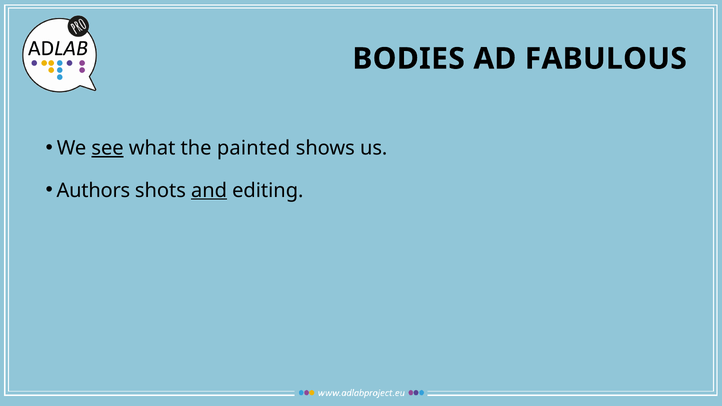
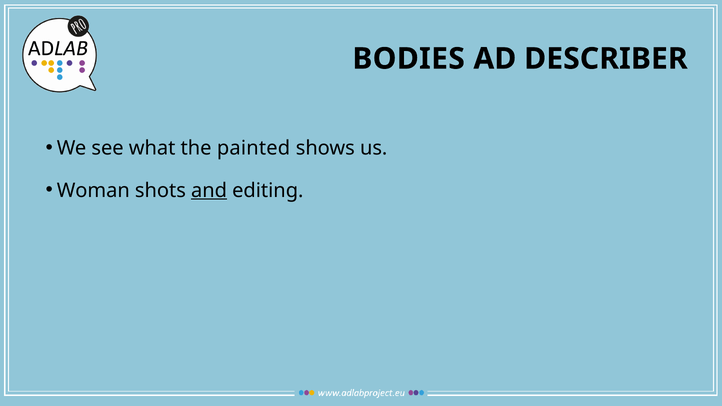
FABULOUS: FABULOUS -> DESCRIBER
see underline: present -> none
Authors: Authors -> Woman
